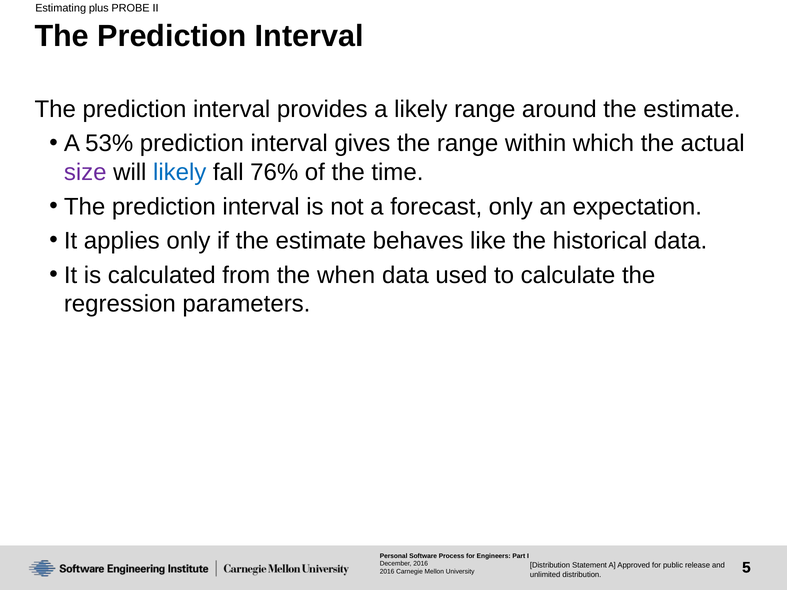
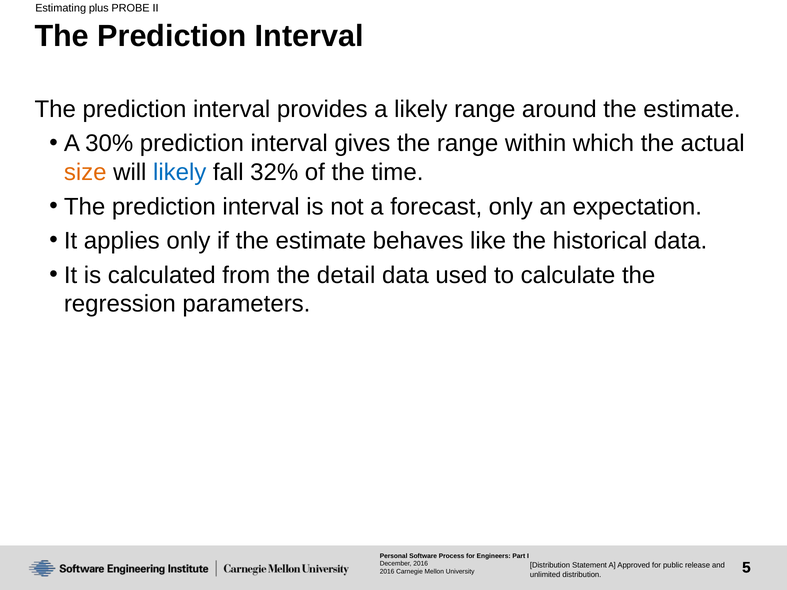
53%: 53% -> 30%
size colour: purple -> orange
76%: 76% -> 32%
when: when -> detail
